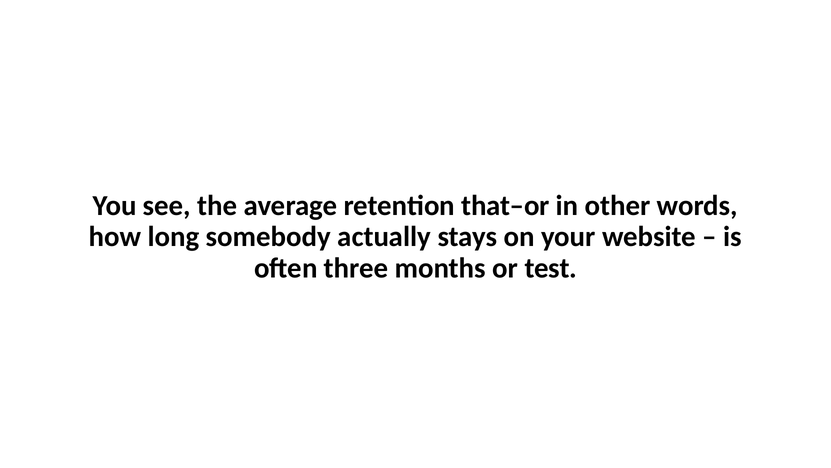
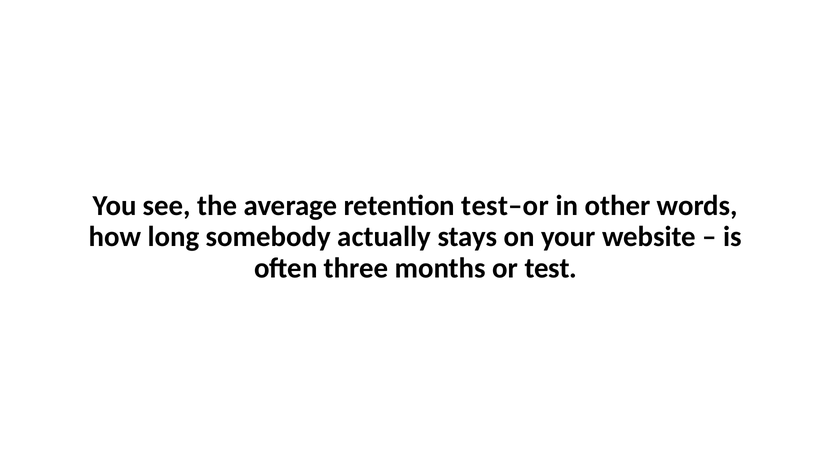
that–or: that–or -> test–or
